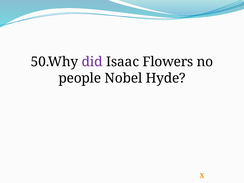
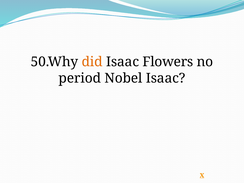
did colour: purple -> orange
people: people -> period
Nobel Hyde: Hyde -> Isaac
